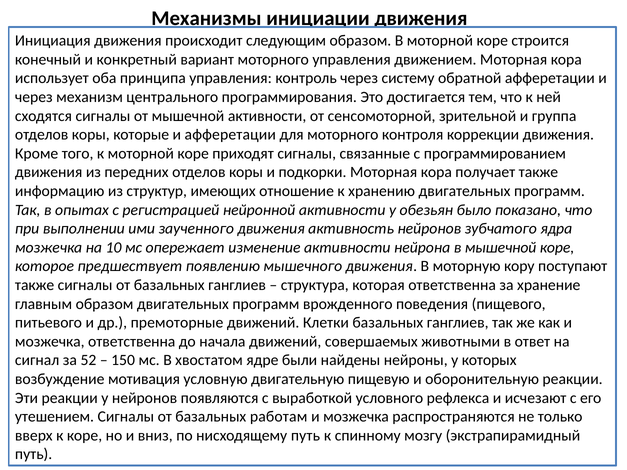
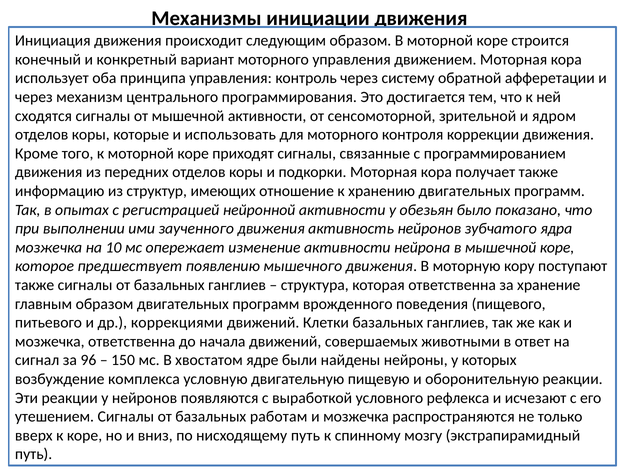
группа: группа -> ядром
и афферетации: афферетации -> использовать
премоторные: премоторные -> коррекциями
52: 52 -> 96
мотивация: мотивация -> комплекса
